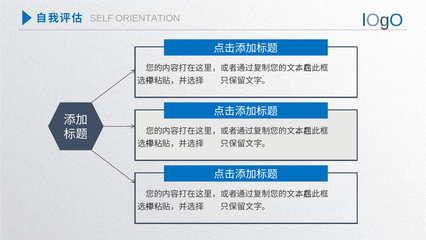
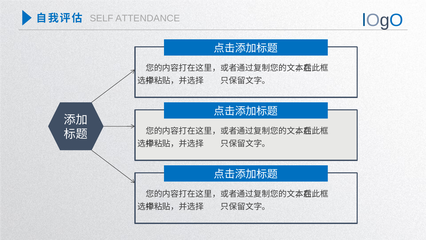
ORIENTATION: ORIENTATION -> ATTENDANCE
